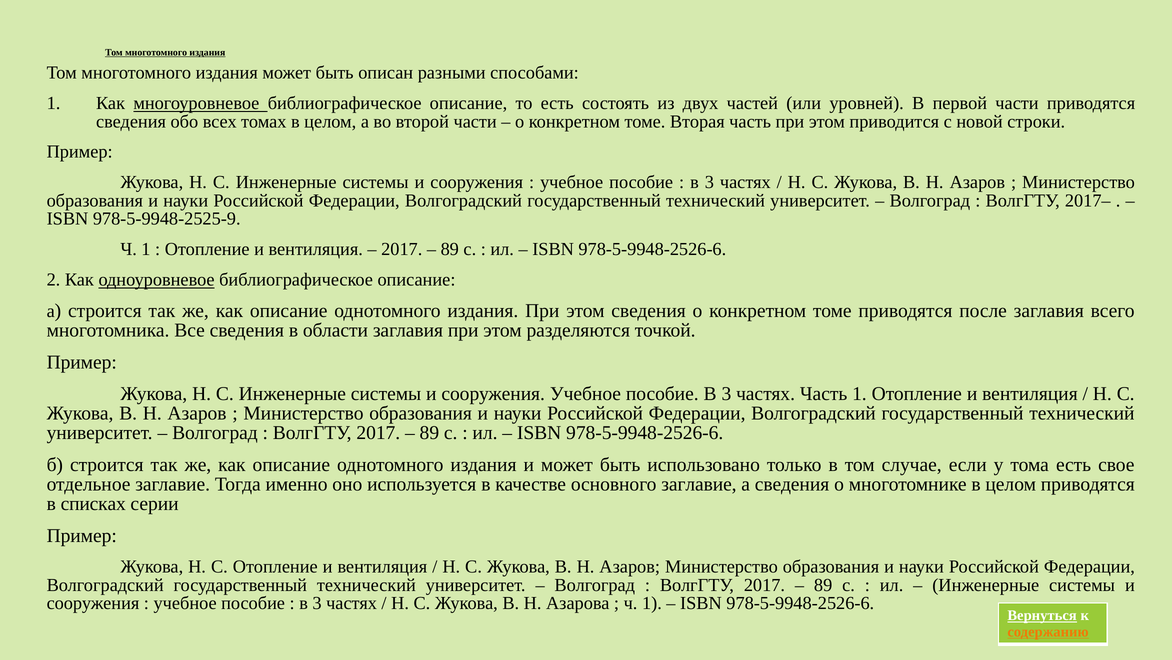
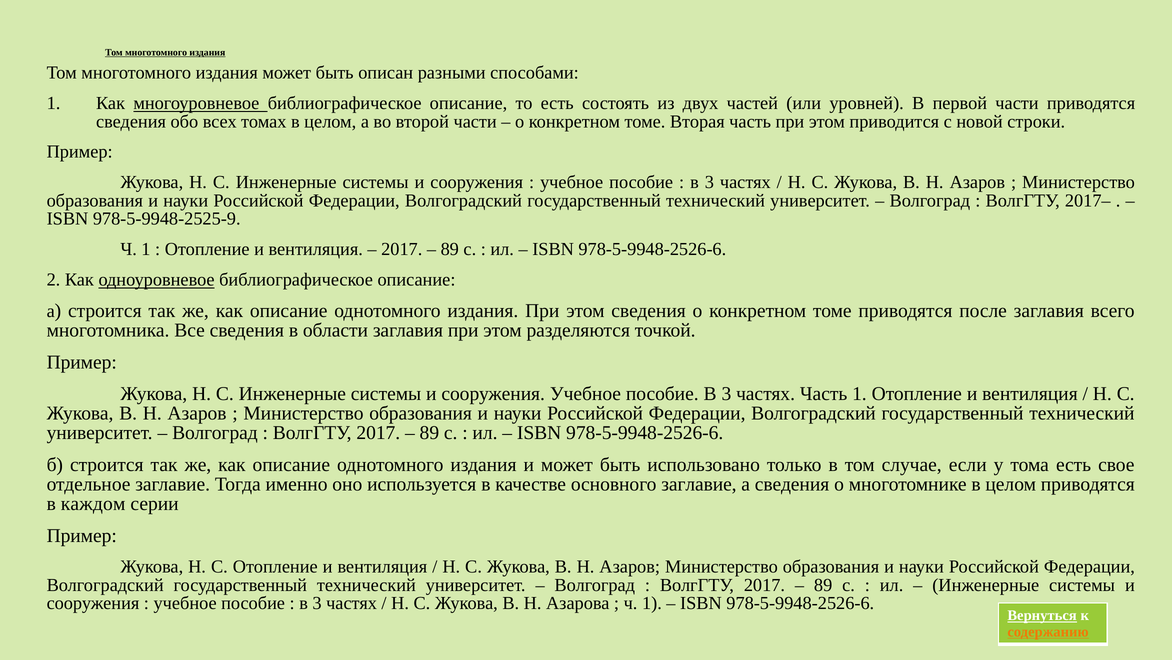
списках: списках -> каждом
